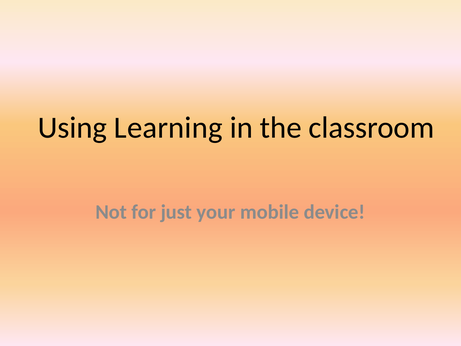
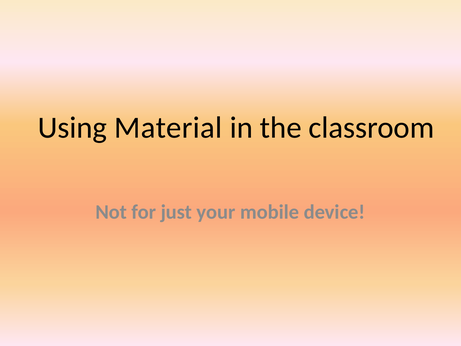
Learning: Learning -> Material
